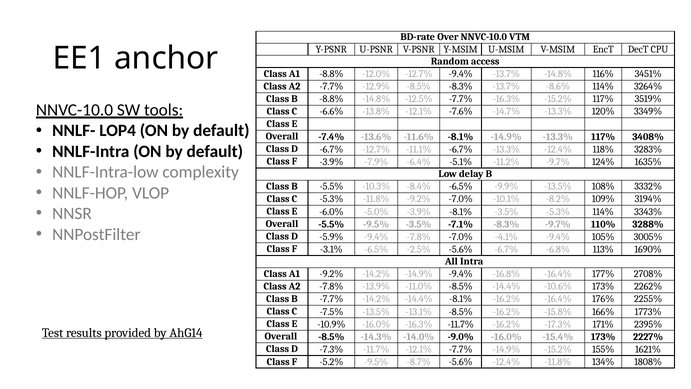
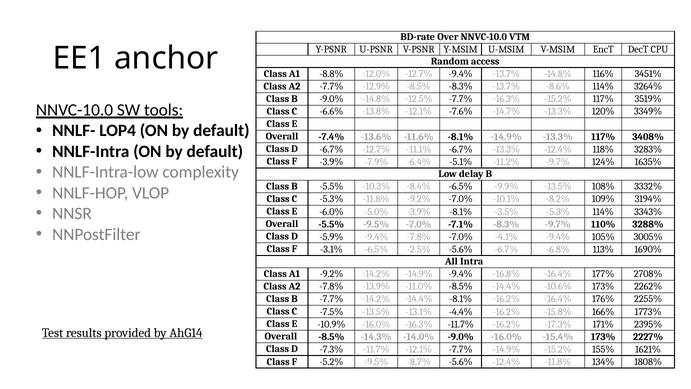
B -8.8%: -8.8% -> -9.0%
-9.5% -3.5%: -3.5% -> -7.0%
-13.1% -8.5%: -8.5% -> -4.4%
